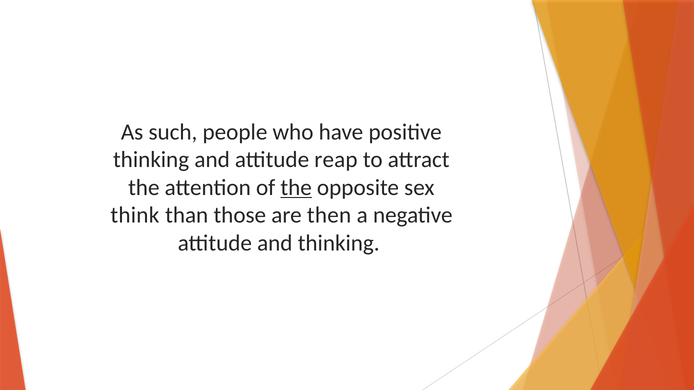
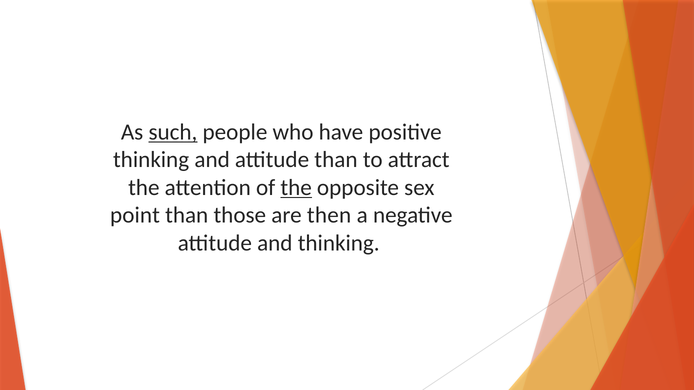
such underline: none -> present
attitude reap: reap -> than
think: think -> point
